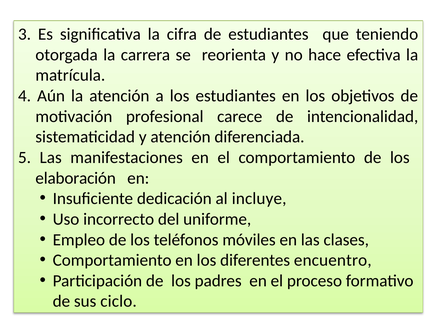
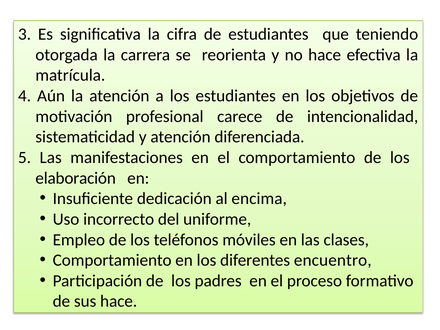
incluye: incluye -> encima
sus ciclo: ciclo -> hace
